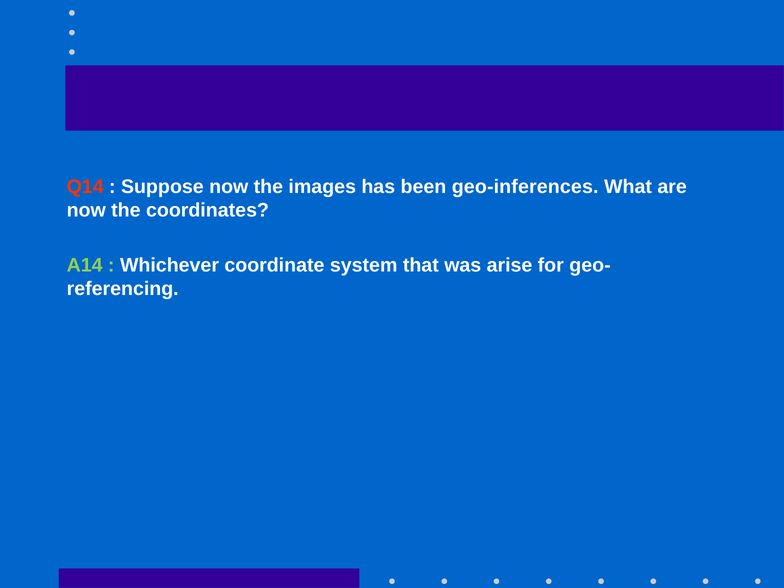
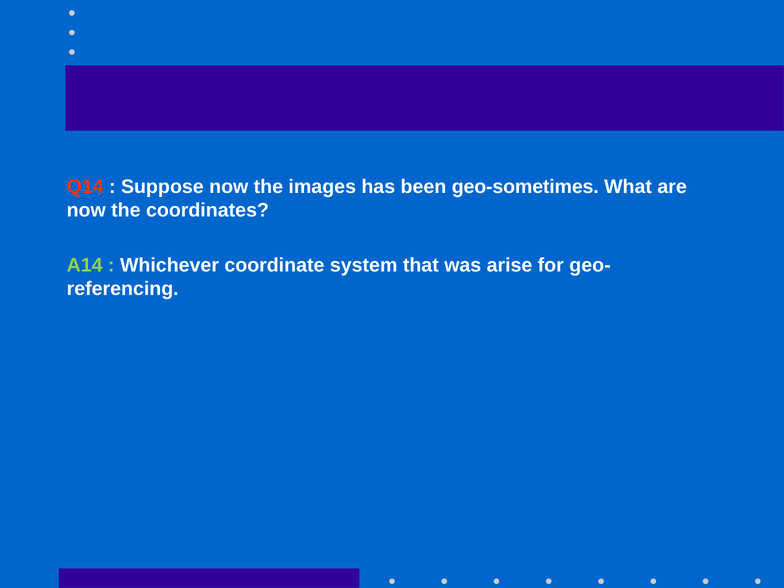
geo-inferences: geo-inferences -> geo-sometimes
